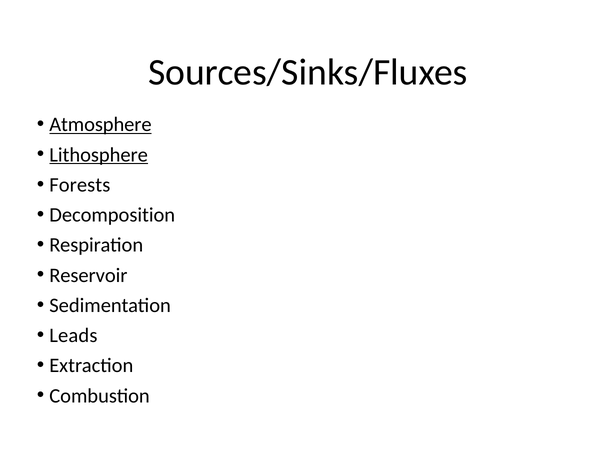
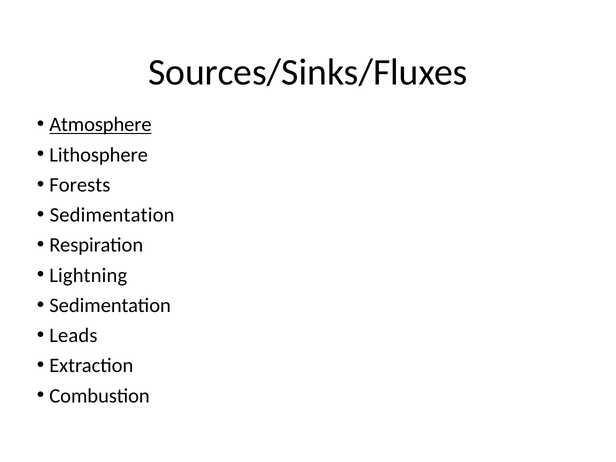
Lithosphere underline: present -> none
Decomposition at (112, 215): Decomposition -> Sedimentation
Reservoir: Reservoir -> Lightning
